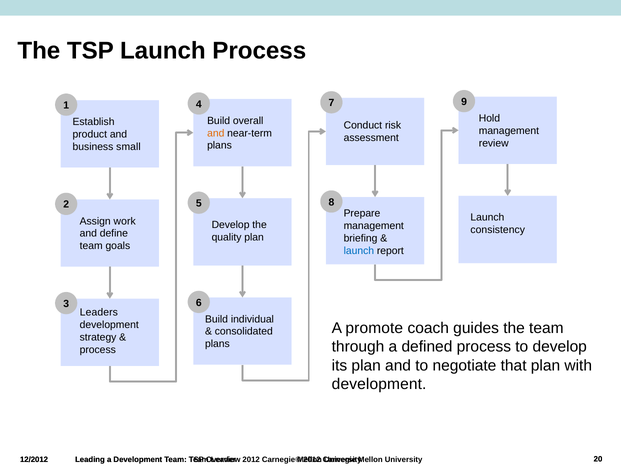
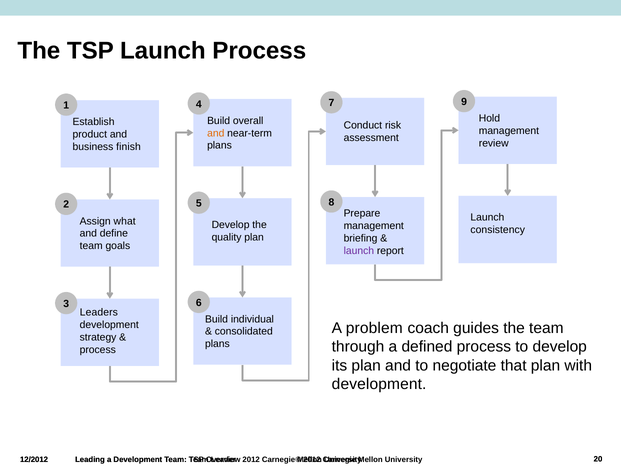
small: small -> finish
work: work -> what
launch at (359, 251) colour: blue -> purple
promote: promote -> problem
